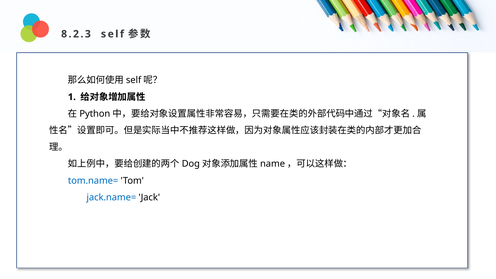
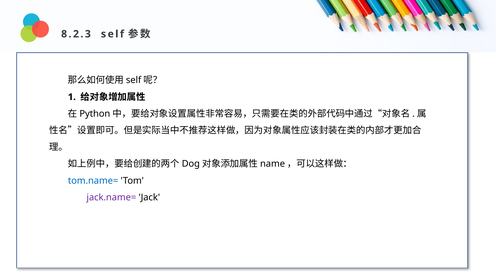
jack.name= colour: blue -> purple
